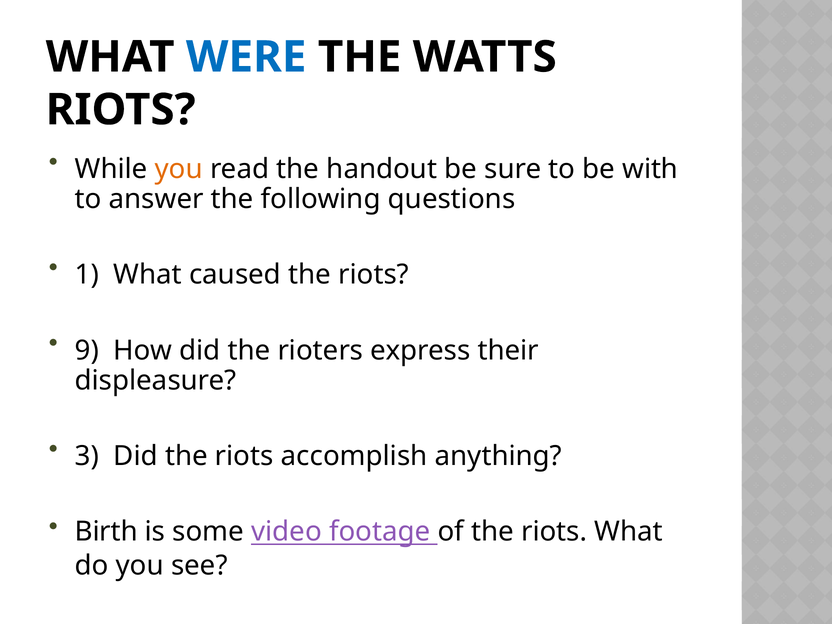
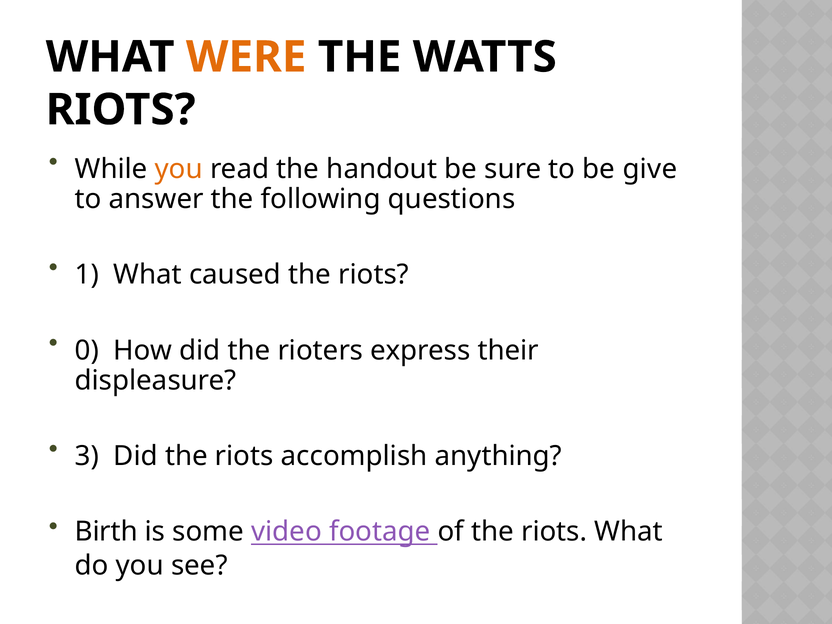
WERE colour: blue -> orange
with: with -> give
9: 9 -> 0
